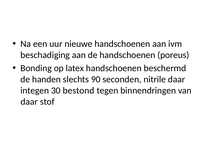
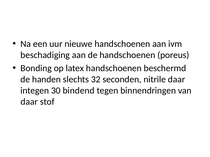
90: 90 -> 32
bestond: bestond -> bindend
